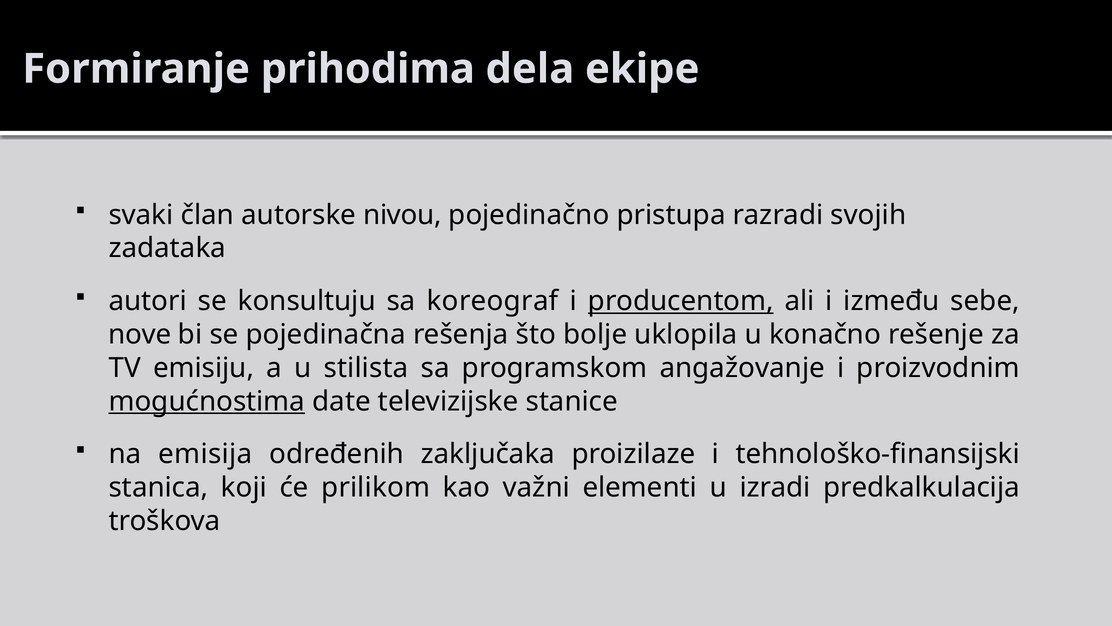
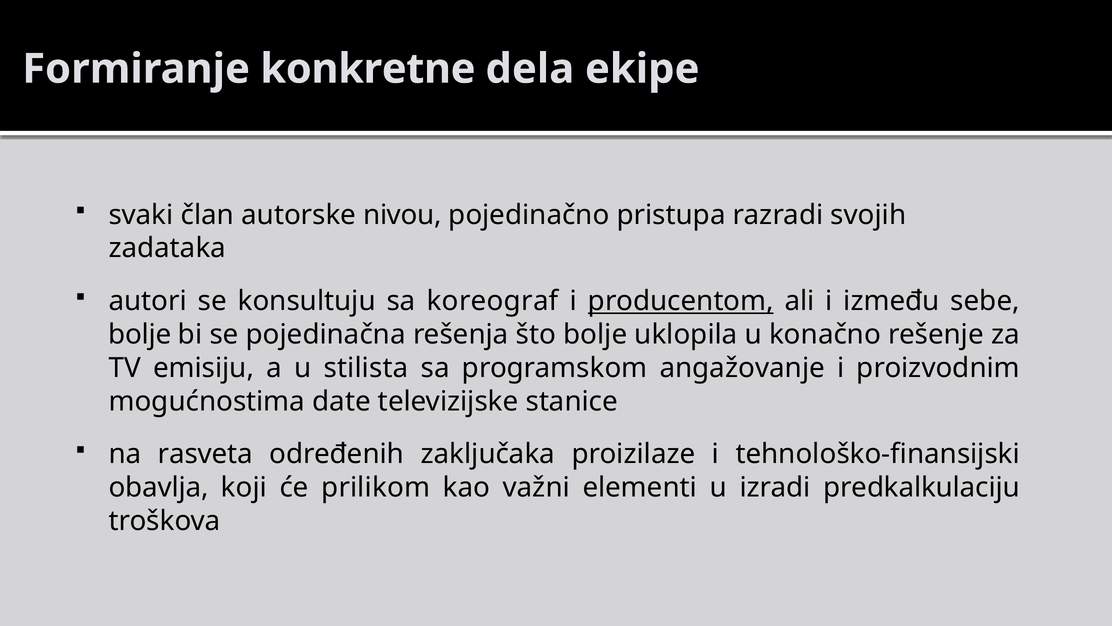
prihodima: prihodima -> konkretne
nove at (140, 334): nove -> bolje
mogućnostima underline: present -> none
emisija: emisija -> rasveta
stanica: stanica -> obavlja
predkalkulacija: predkalkulacija -> predkalkulaciju
